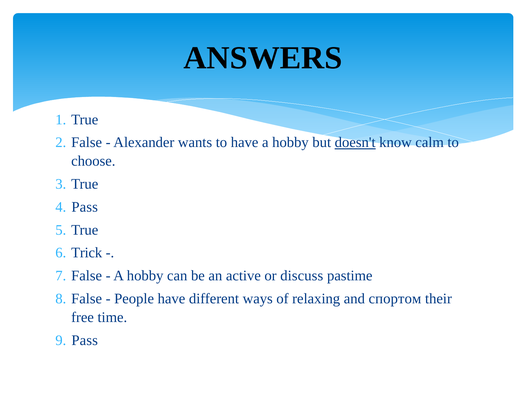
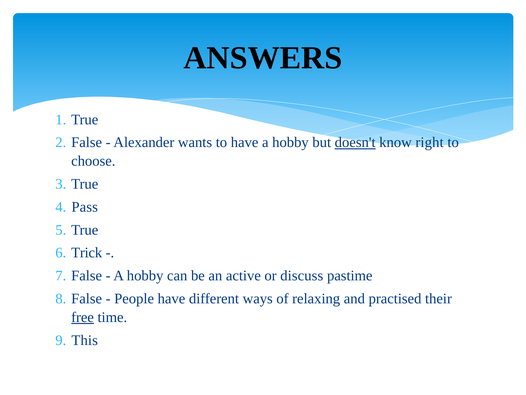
calm: calm -> right
спортом: спортом -> practised
free underline: none -> present
Pass at (85, 340): Pass -> This
